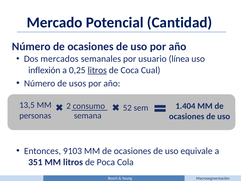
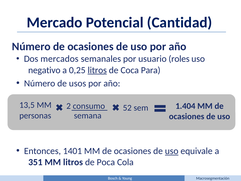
línea: línea -> roles
inflexión: inflexión -> negativo
Cual: Cual -> Para
9103: 9103 -> 1401
uso at (172, 151) underline: none -> present
